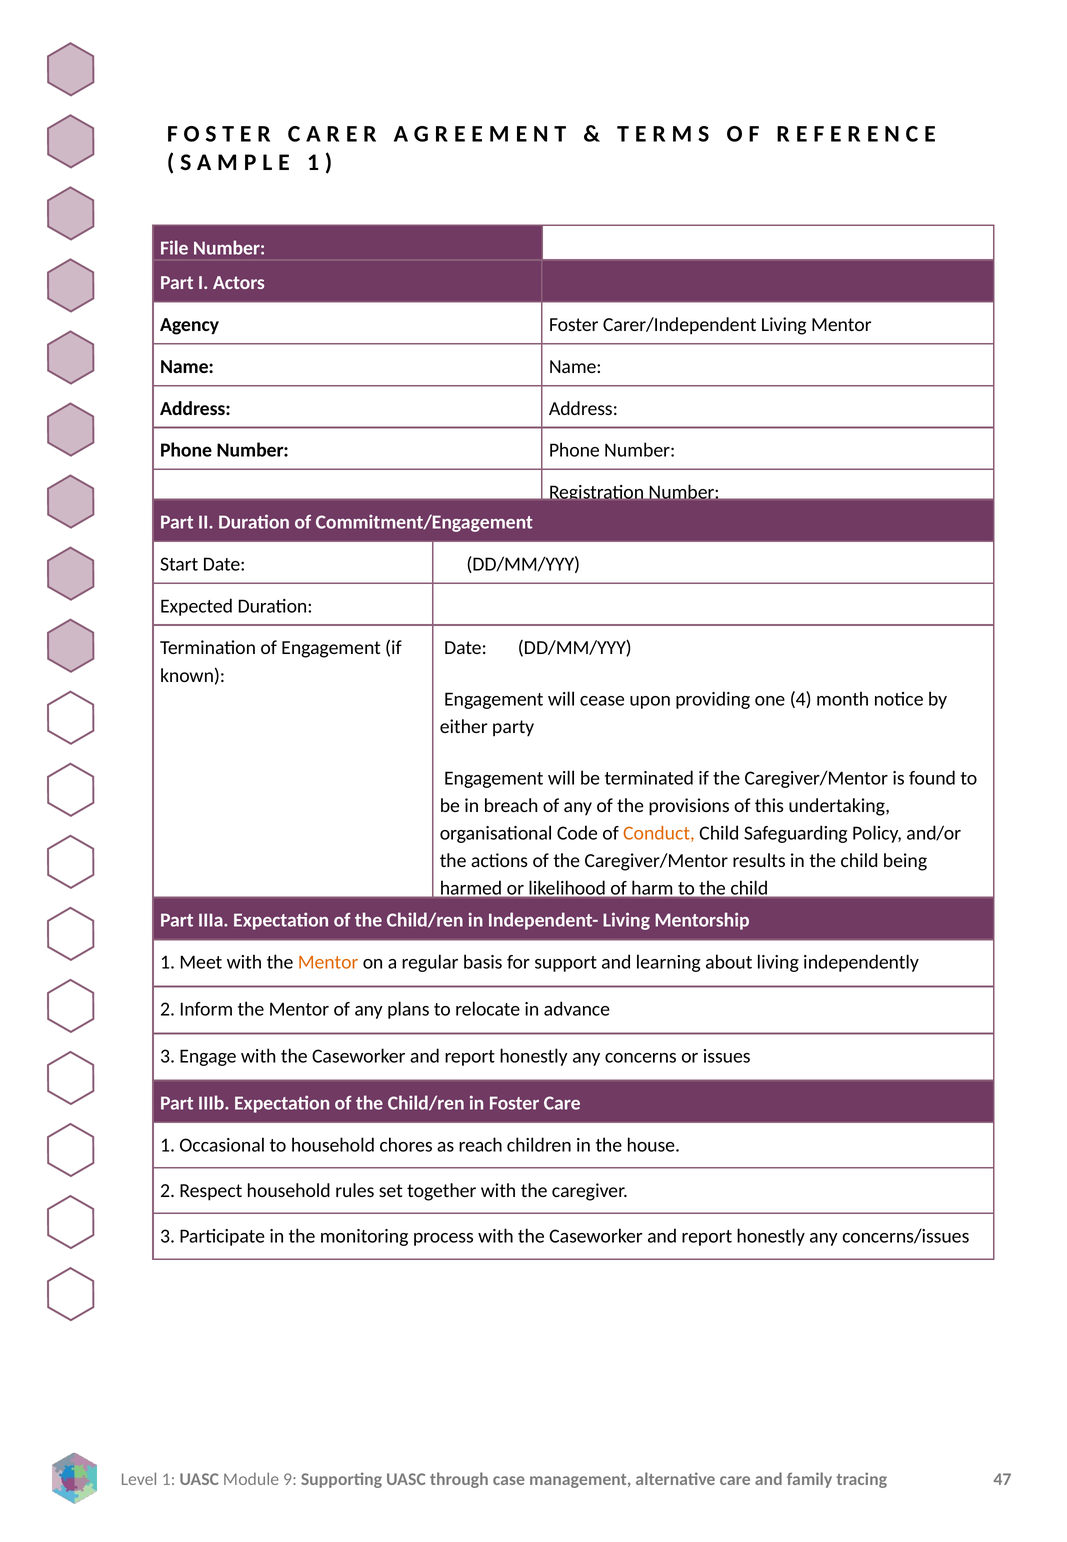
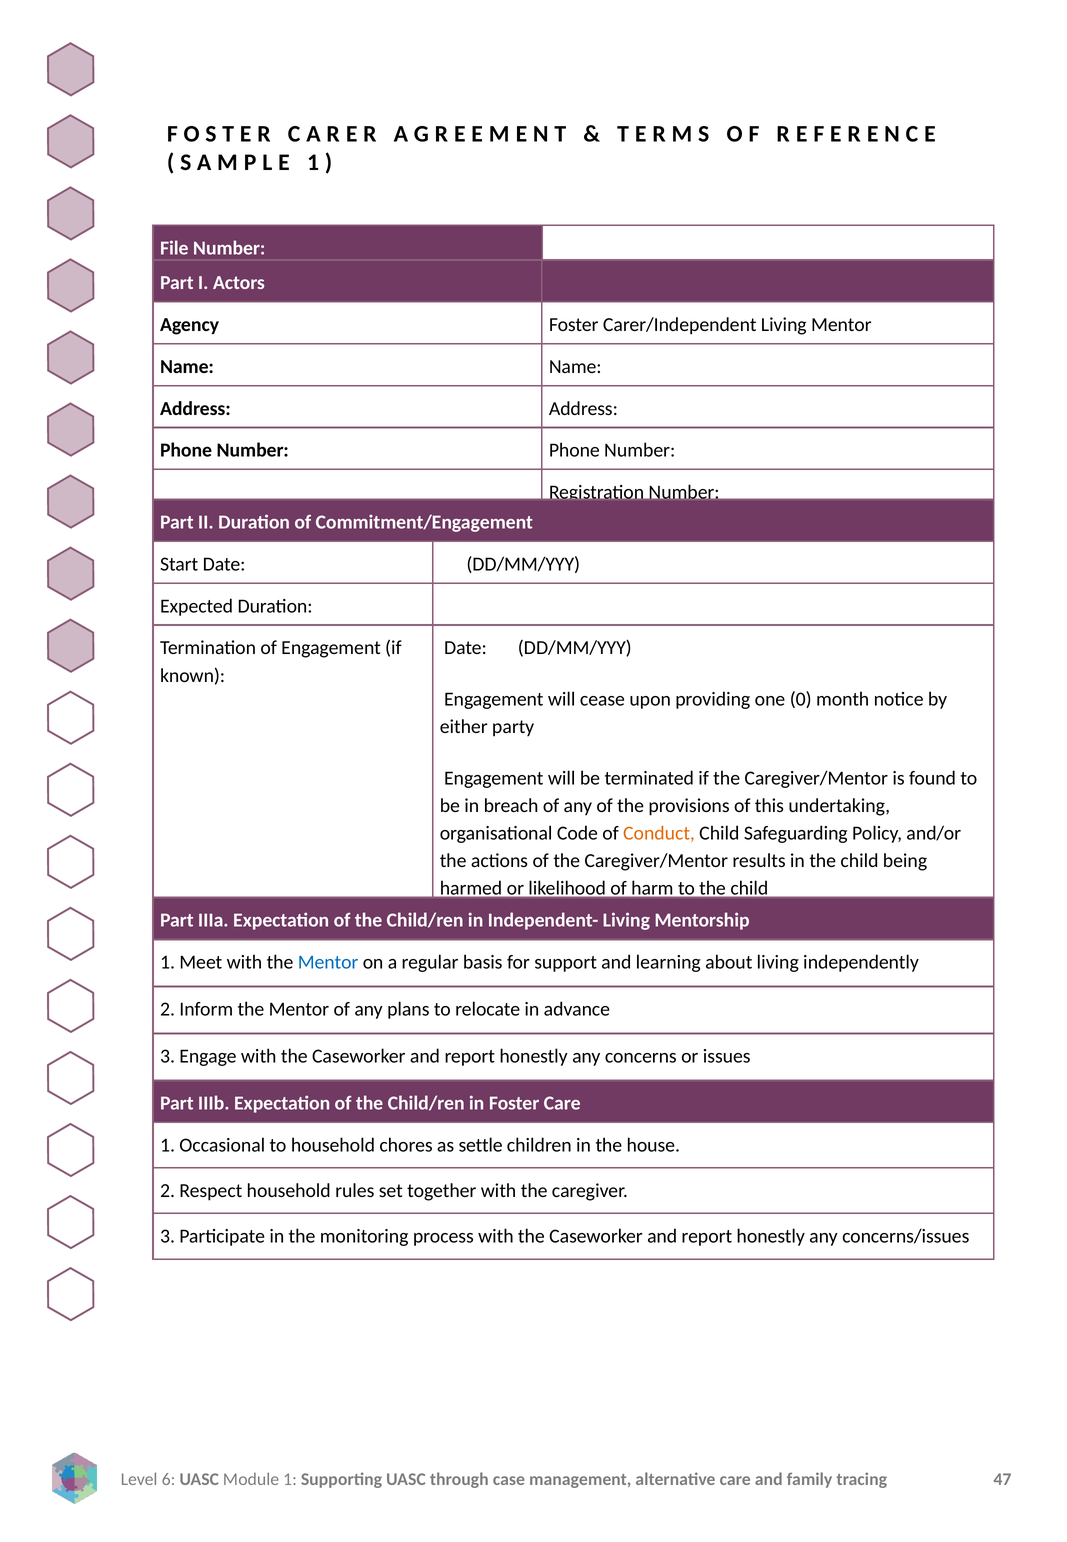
4: 4 -> 0
Mentor at (328, 962) colour: orange -> blue
reach: reach -> settle
1 at (169, 1479): 1 -> 6
9 at (290, 1479): 9 -> 1
